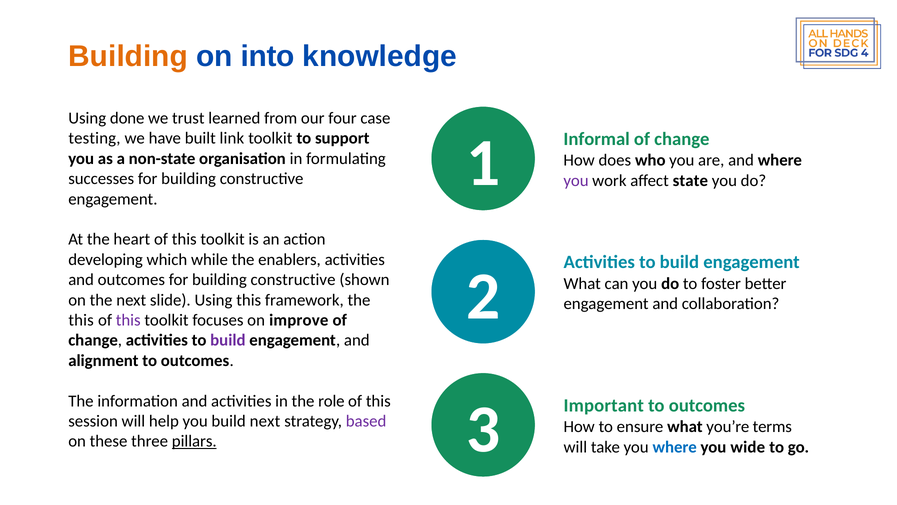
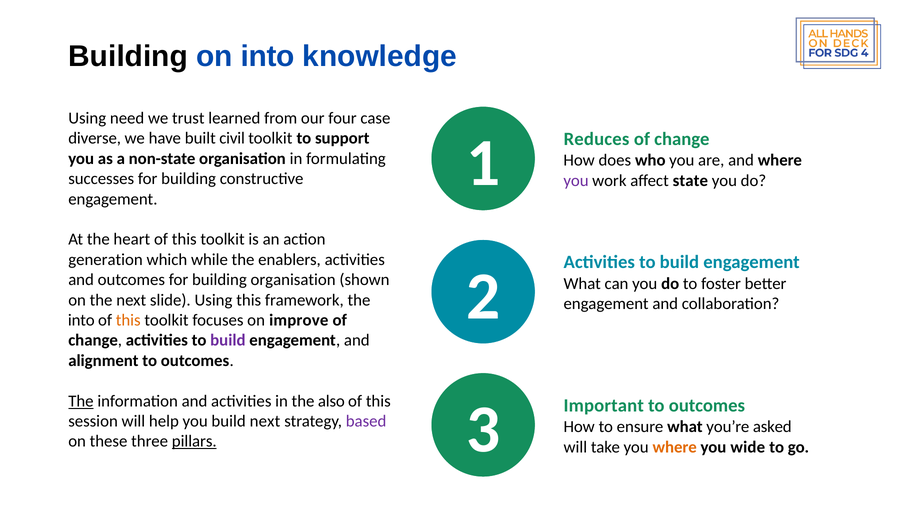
Building at (128, 56) colour: orange -> black
done: done -> need
testing: testing -> diverse
link: link -> civil
Informal: Informal -> Reduces
developing: developing -> generation
outcomes for building constructive: constructive -> organisation
this at (81, 320): this -> into
this at (128, 320) colour: purple -> orange
The at (81, 401) underline: none -> present
role: role -> also
terms: terms -> asked
where at (675, 447) colour: blue -> orange
